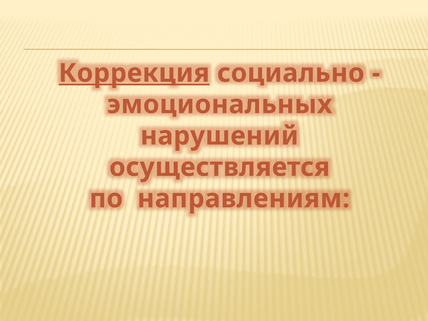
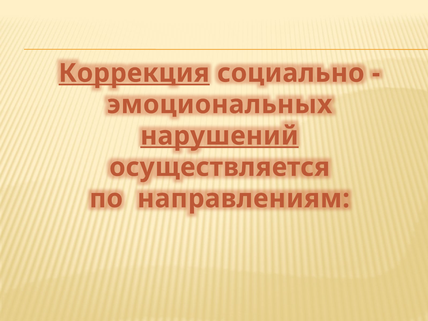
нарушений underline: none -> present
